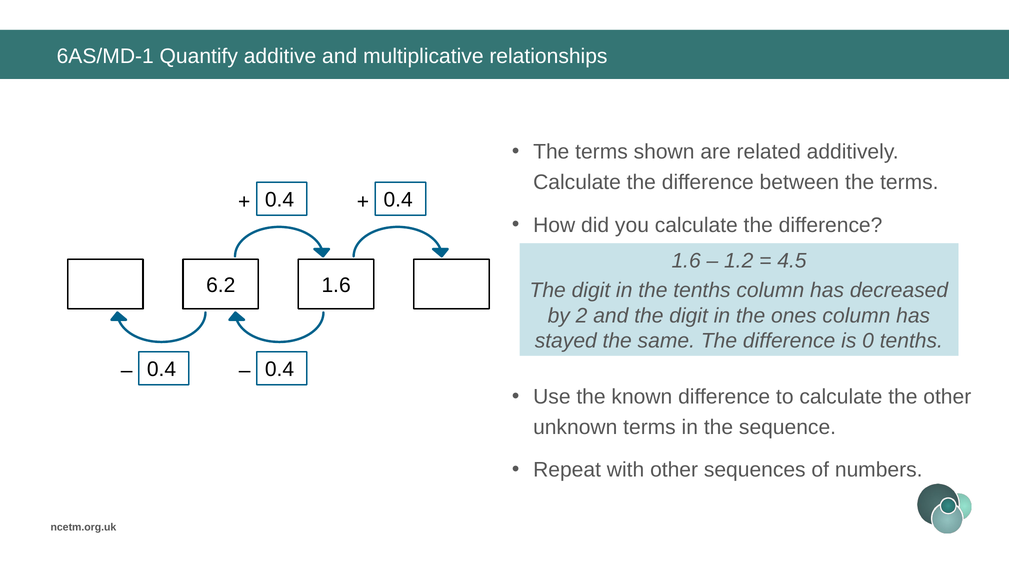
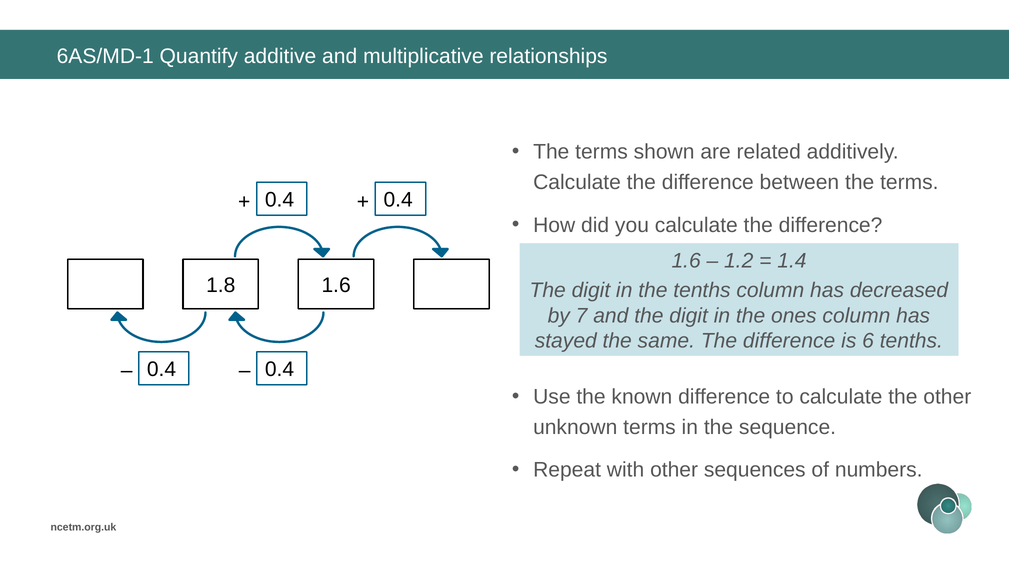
4.5: 4.5 -> 1.4
6.2: 6.2 -> 1.8
by 2: 2 -> 7
0: 0 -> 6
